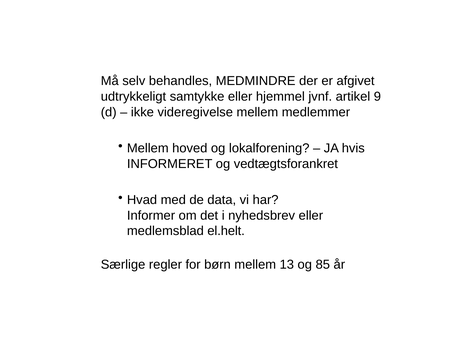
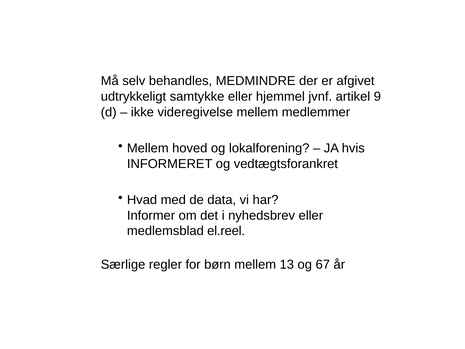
el.helt: el.helt -> el.reel
85: 85 -> 67
